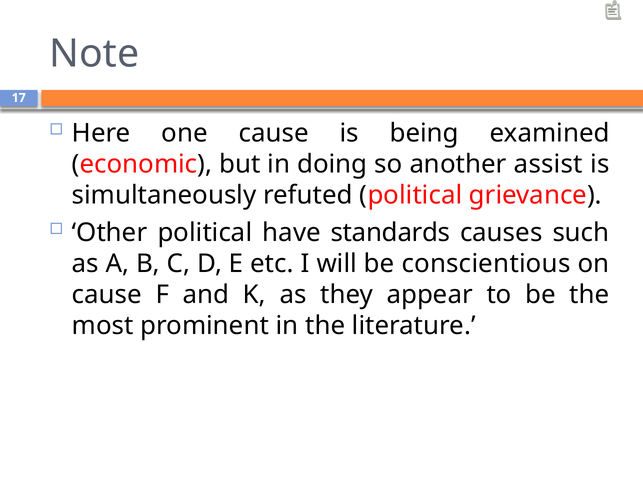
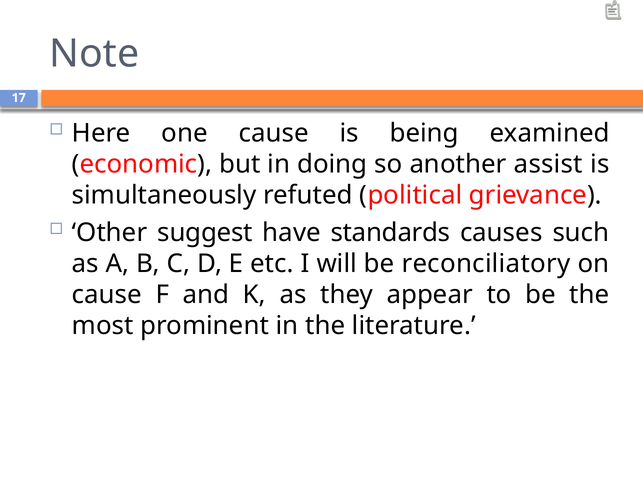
Other political: political -> suggest
conscientious: conscientious -> reconciliatory
